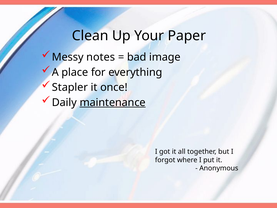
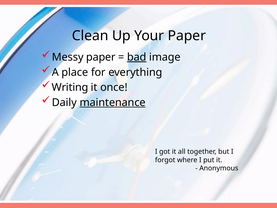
Messy notes: notes -> paper
bad underline: none -> present
Stapler: Stapler -> Writing
